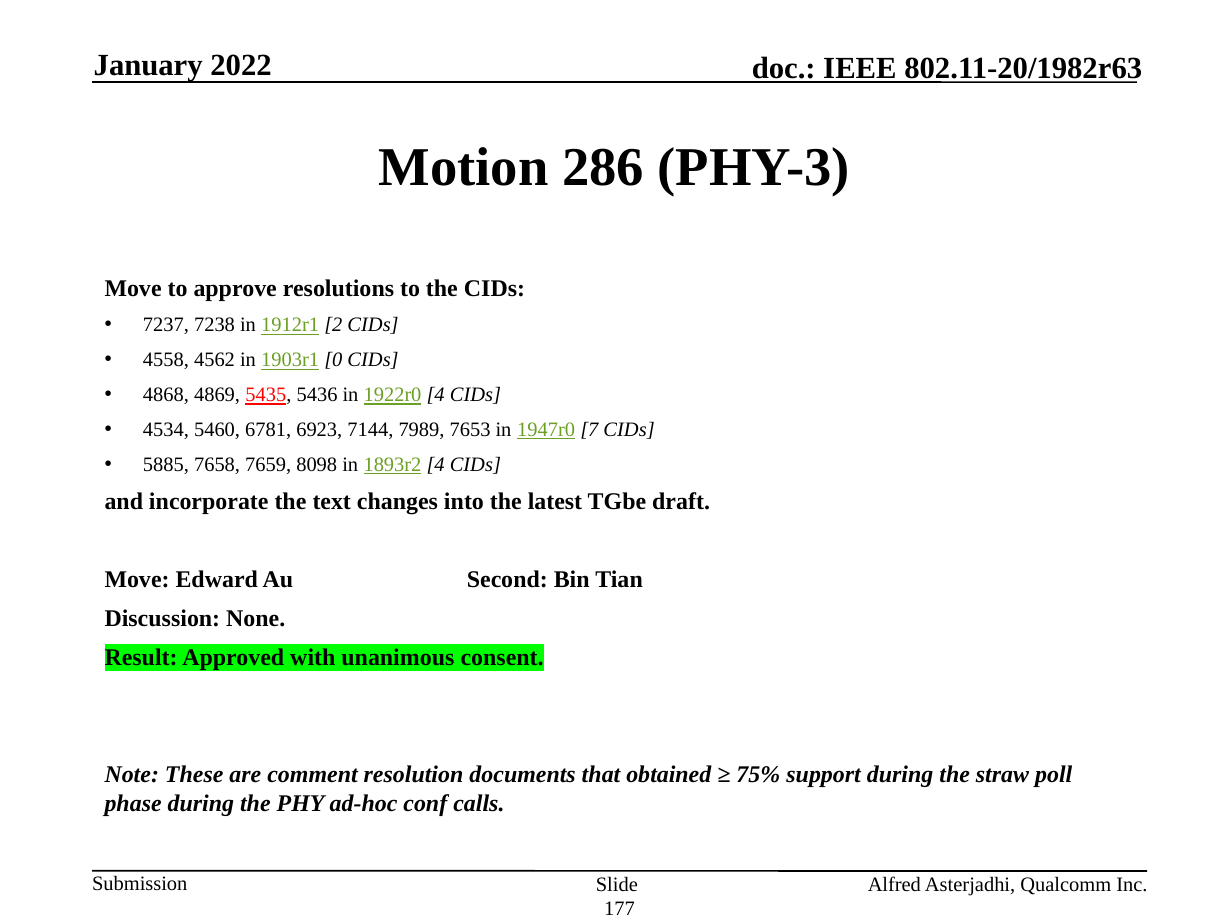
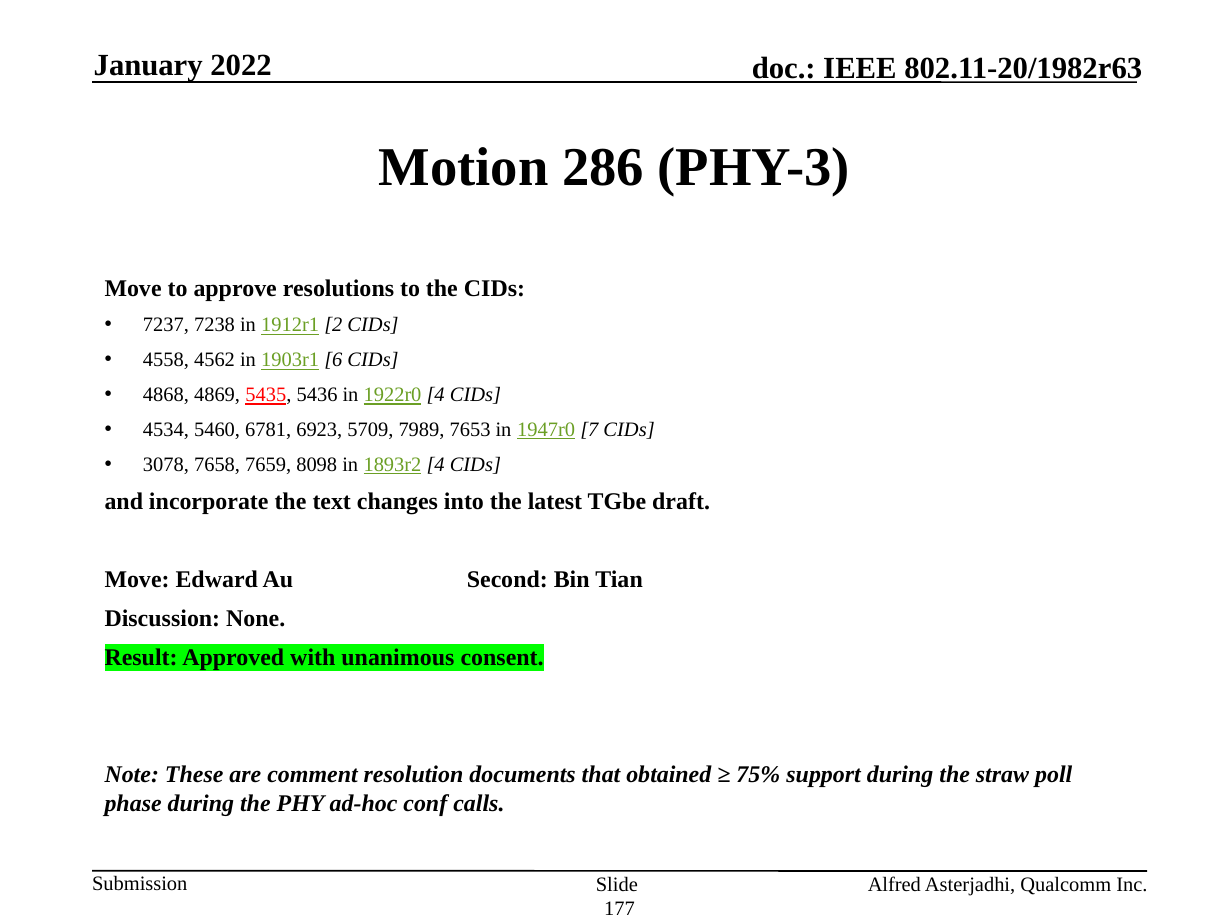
0: 0 -> 6
7144: 7144 -> 5709
5885: 5885 -> 3078
